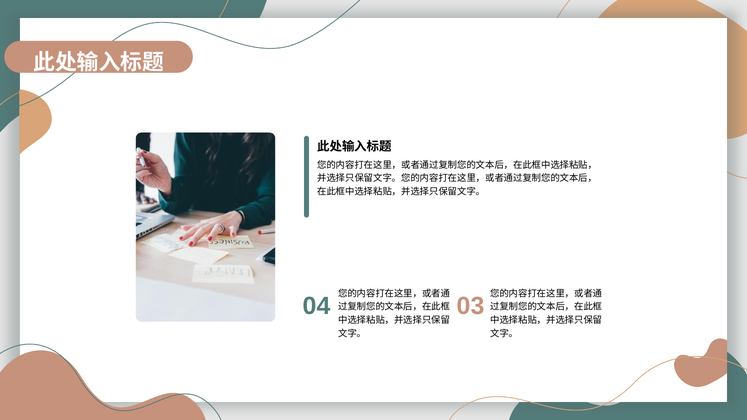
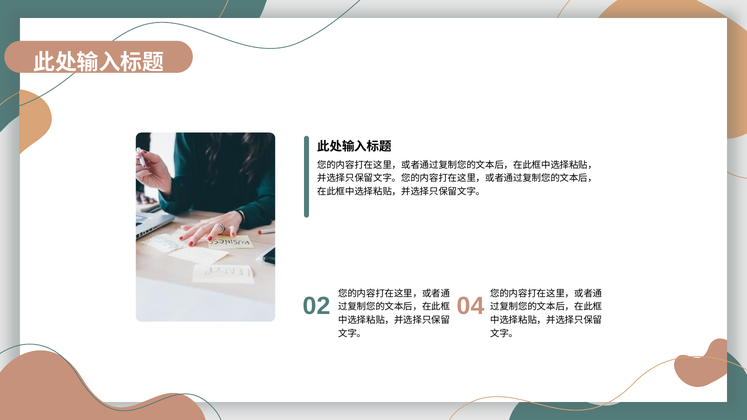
4: 4 -> 2
3: 3 -> 4
